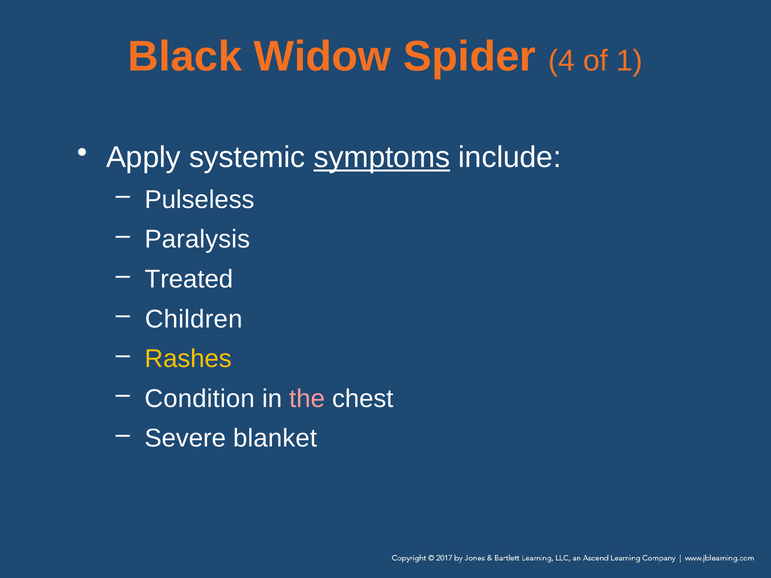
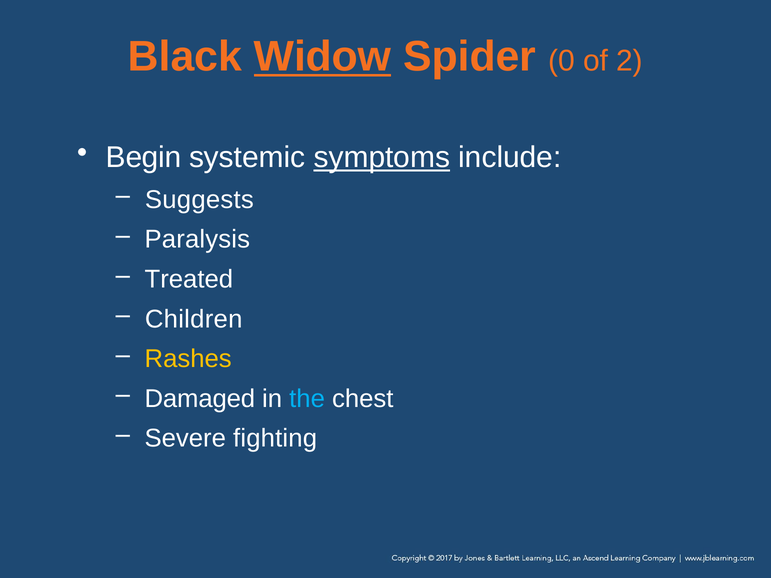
Widow underline: none -> present
4: 4 -> 0
1: 1 -> 2
Apply: Apply -> Begin
Pulseless: Pulseless -> Suggests
Condition: Condition -> Damaged
the colour: pink -> light blue
blanket: blanket -> fighting
